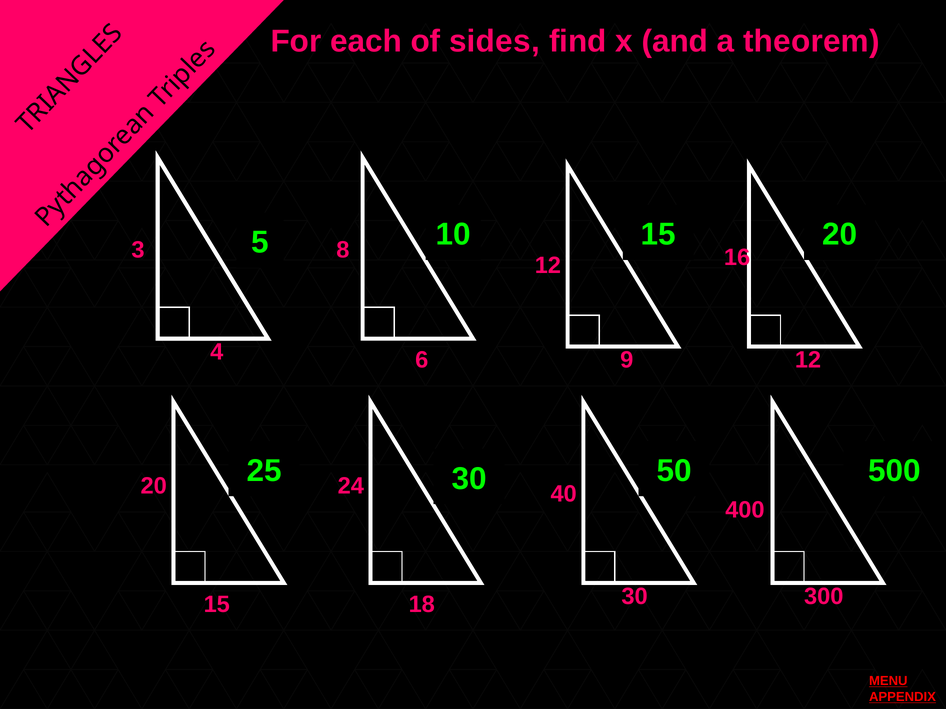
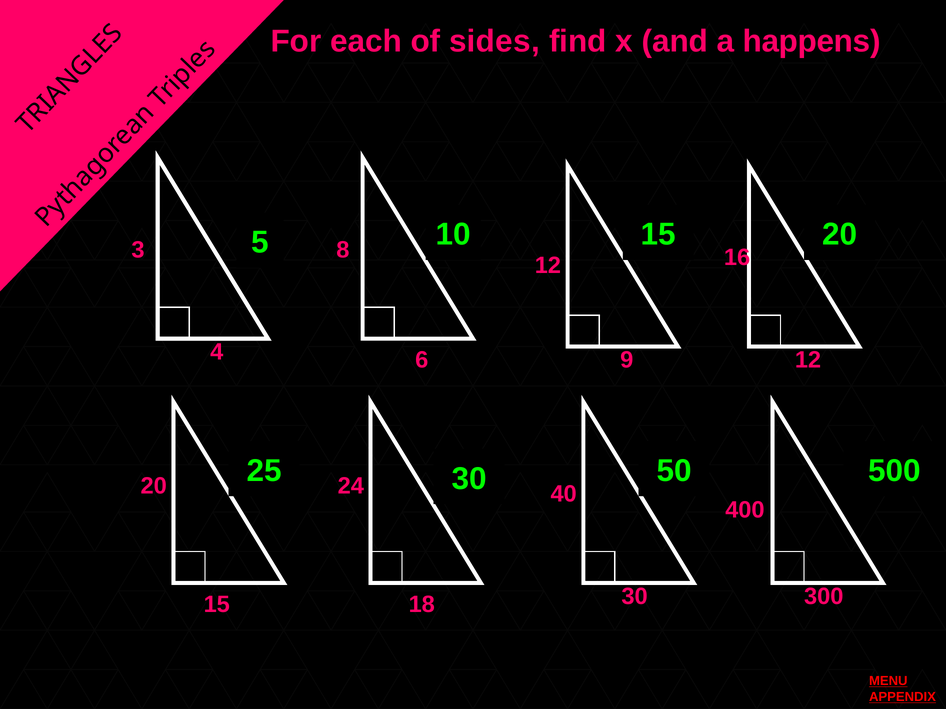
theorem: theorem -> happens
